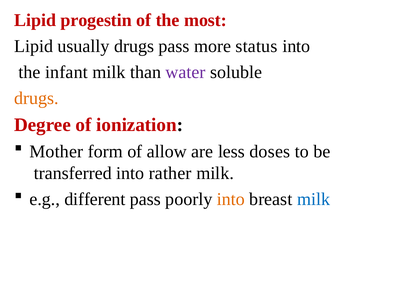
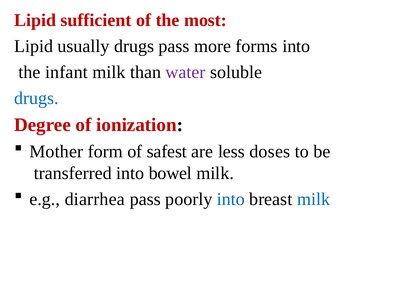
progestin: progestin -> sufficient
status: status -> forms
drugs at (36, 98) colour: orange -> blue
allow: allow -> safest
rather: rather -> bowel
different: different -> diarrhea
into at (231, 199) colour: orange -> blue
